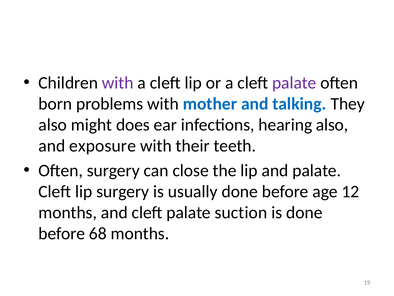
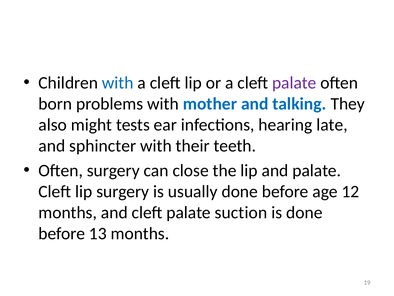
with at (118, 83) colour: purple -> blue
does: does -> tests
hearing also: also -> late
exposure: exposure -> sphincter
68: 68 -> 13
